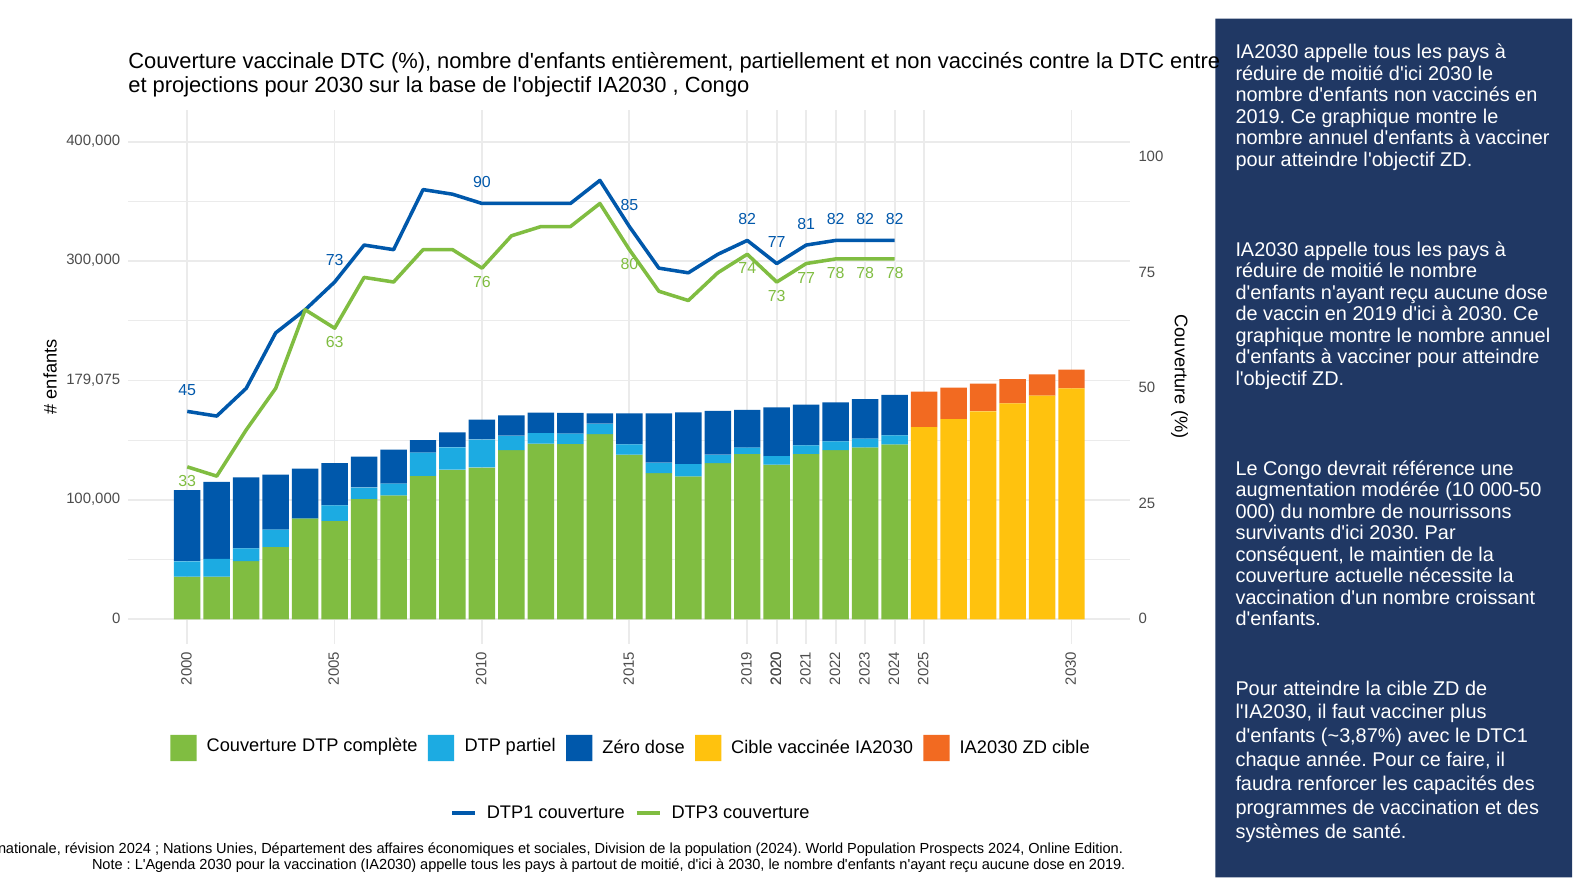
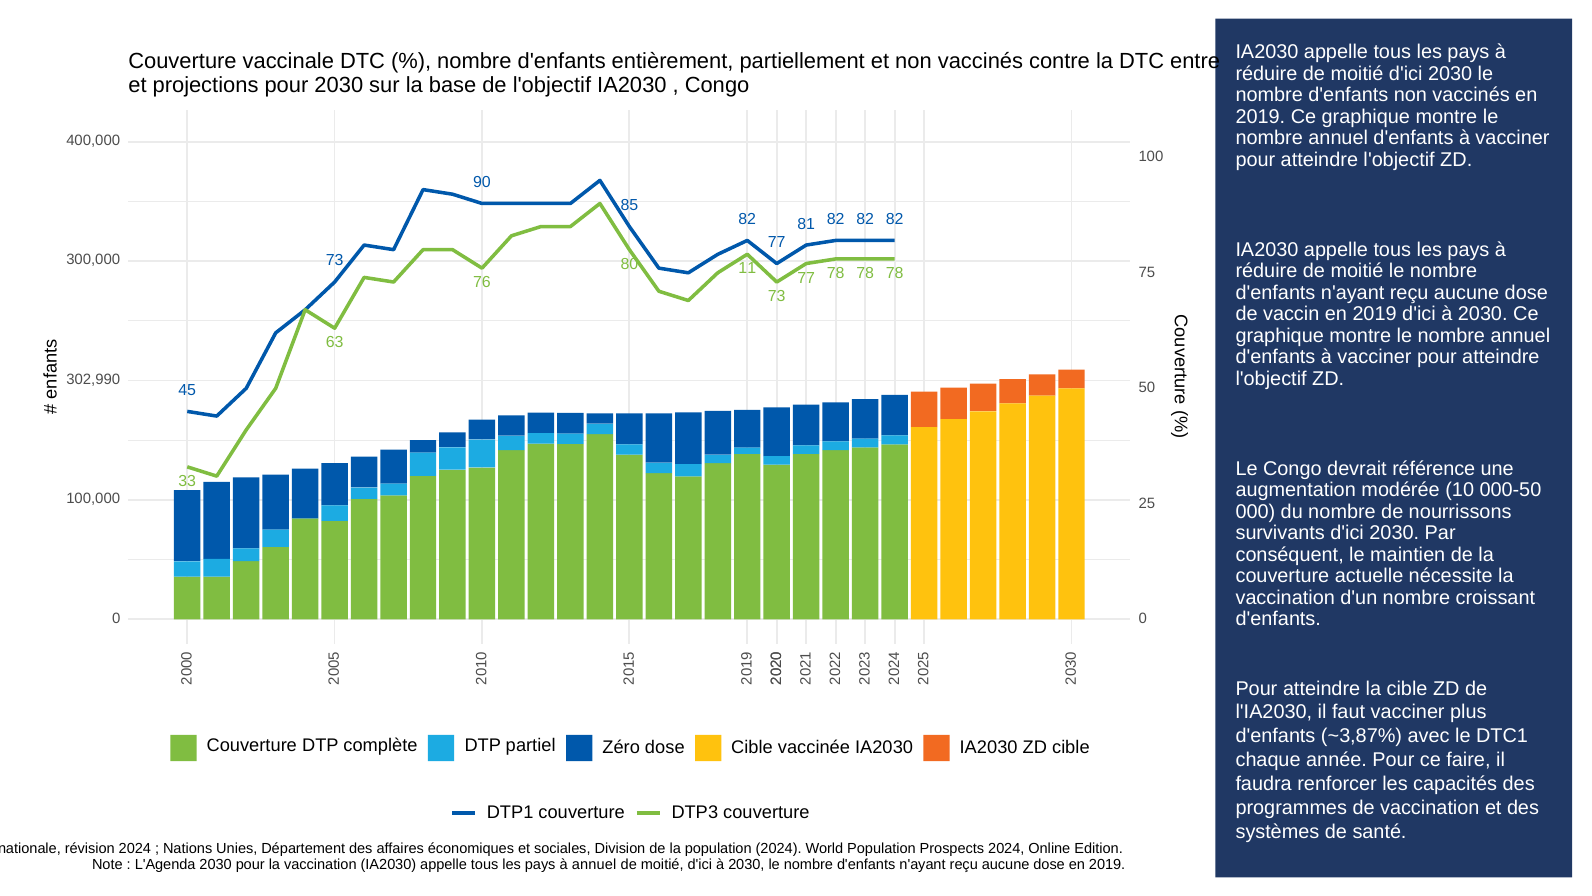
74: 74 -> 11
179,075: 179,075 -> 302,990
à partout: partout -> annuel
